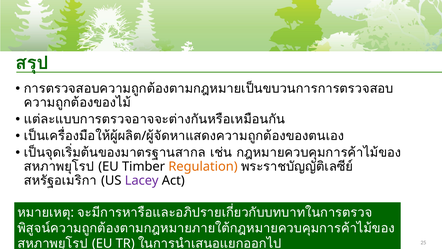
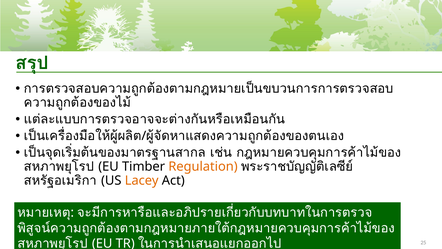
Lacey colour: purple -> orange
